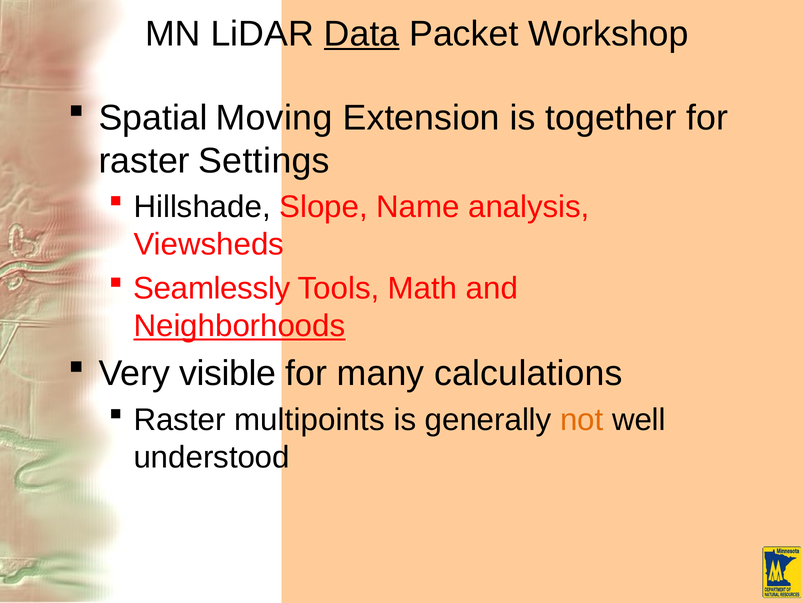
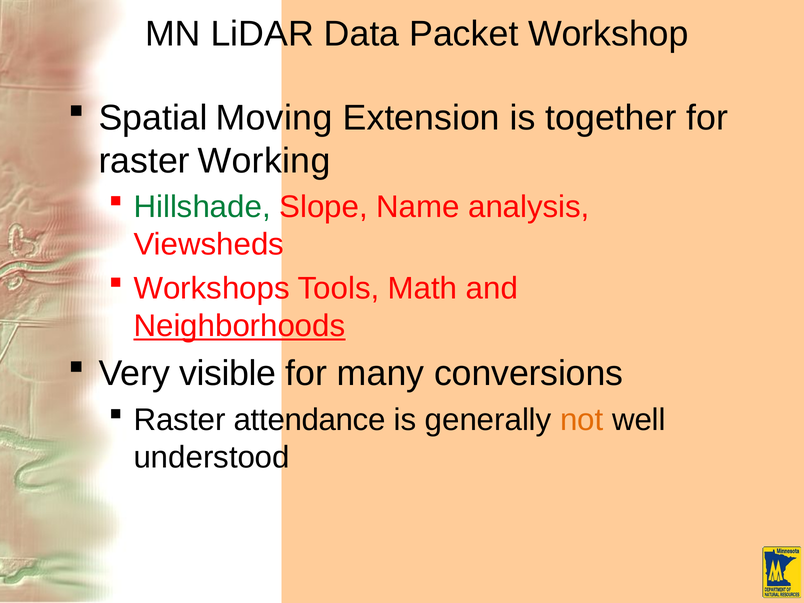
Data underline: present -> none
Settings: Settings -> Working
Hillshade colour: black -> green
Seamlessly: Seamlessly -> Workshops
calculations: calculations -> conversions
multipoints: multipoints -> attendance
